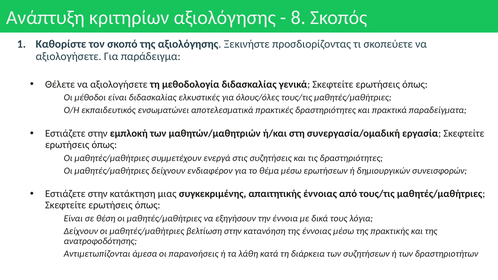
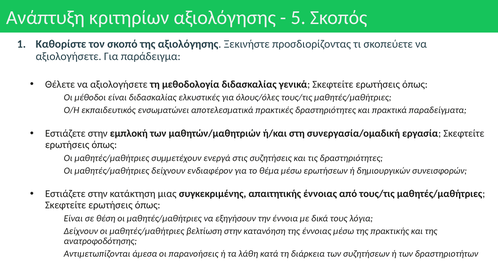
8: 8 -> 5
